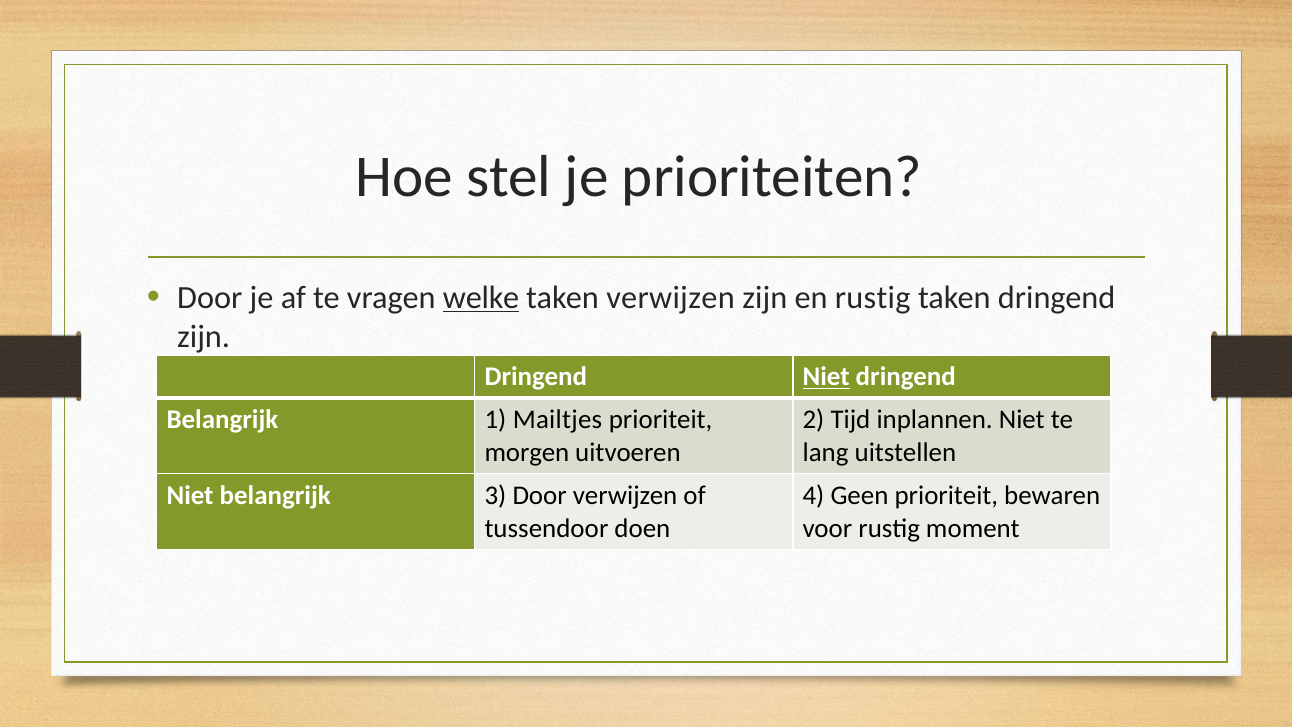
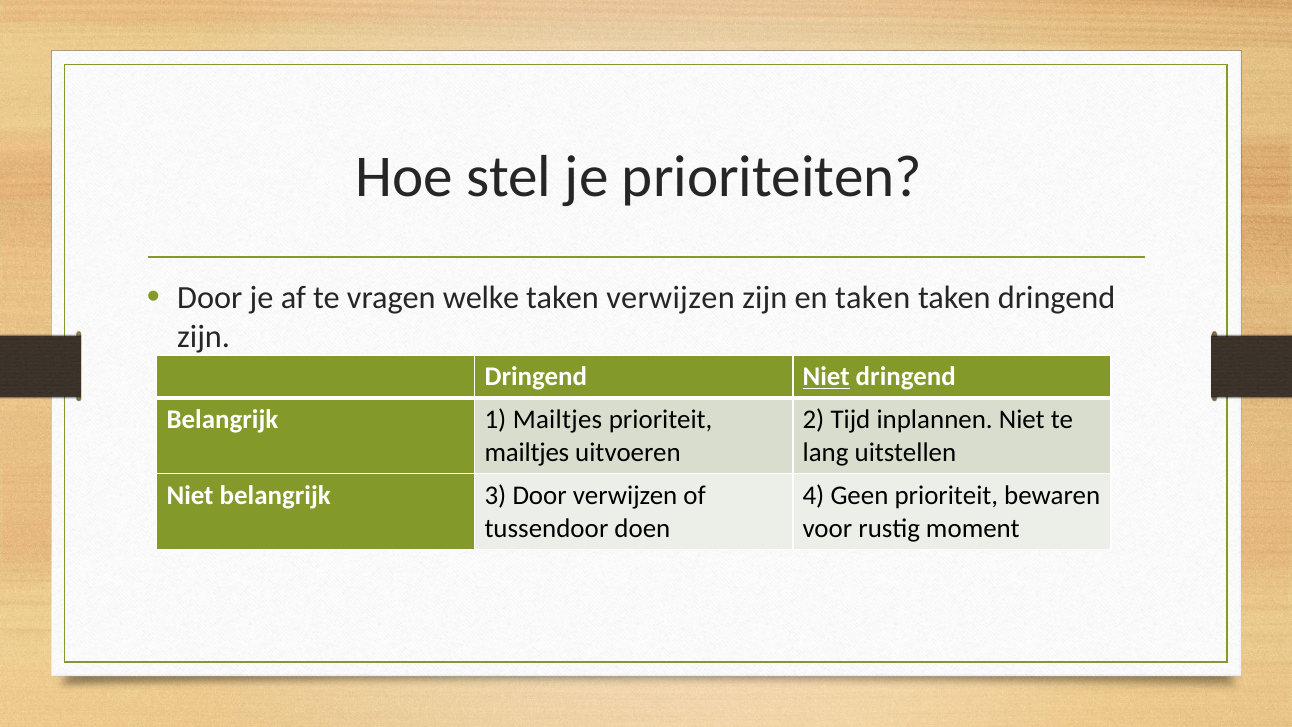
welke underline: present -> none
en rustig: rustig -> taken
morgen at (527, 452): morgen -> mailtjes
